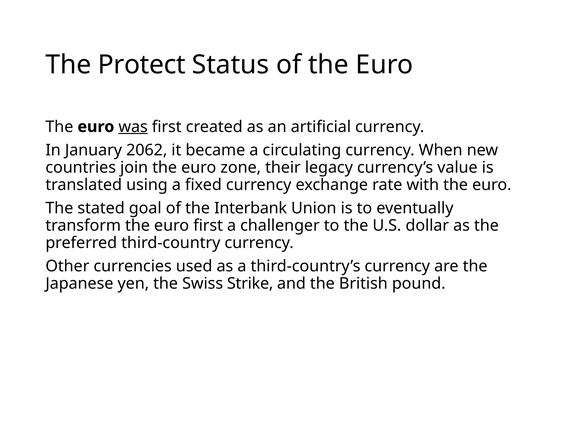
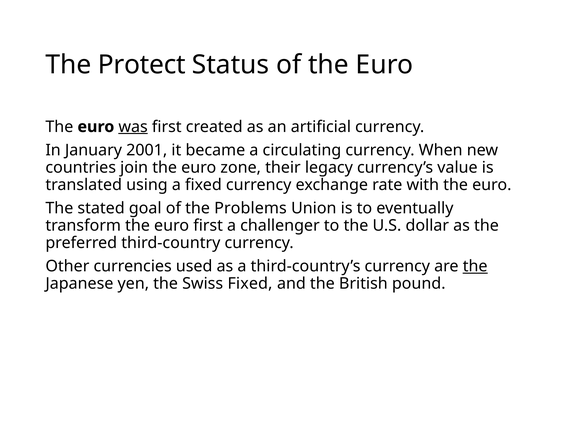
2062: 2062 -> 2001
Interbank: Interbank -> Problems
the at (475, 266) underline: none -> present
Swiss Strike: Strike -> Fixed
